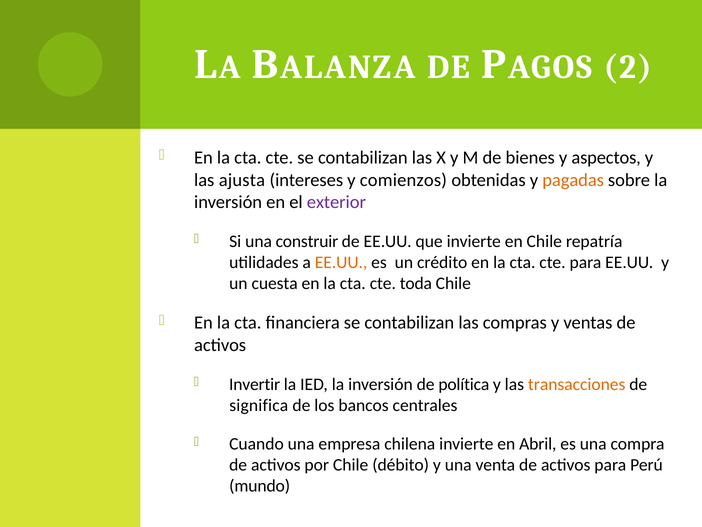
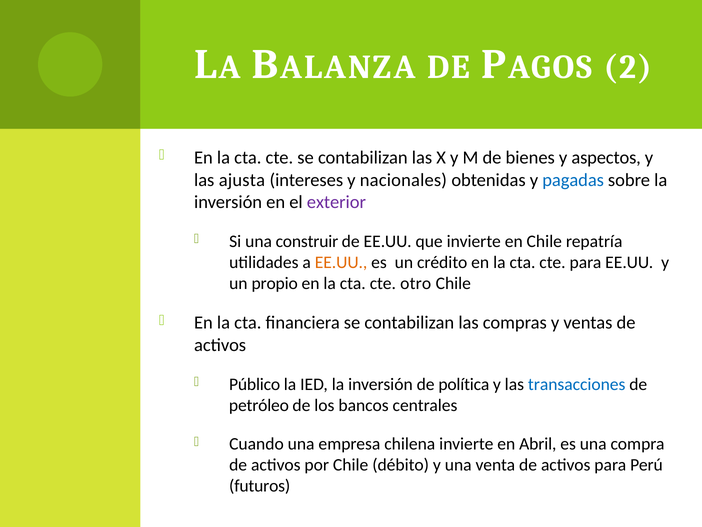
comienzos: comienzos -> nacionales
pagadas colour: orange -> blue
cuesta: cuesta -> propio
toda: toda -> otro
Invertir: Invertir -> Público
transacciones colour: orange -> blue
significa: significa -> petróleo
mundo: mundo -> futuros
